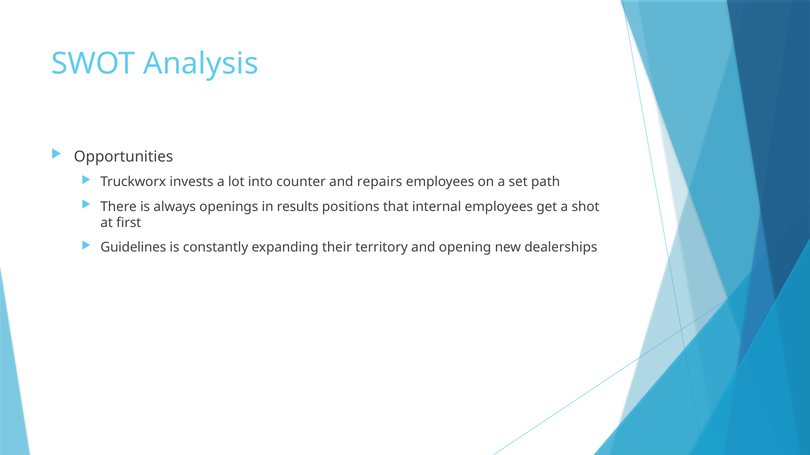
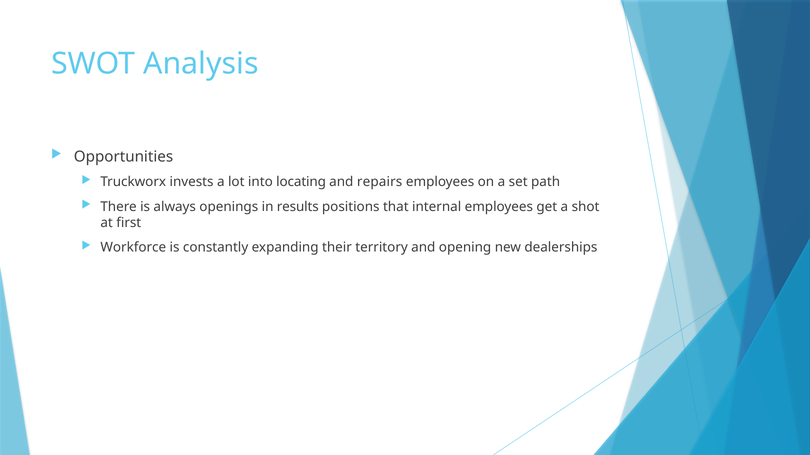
counter: counter -> locating
Guidelines: Guidelines -> Workforce
